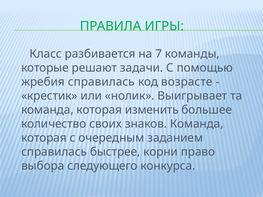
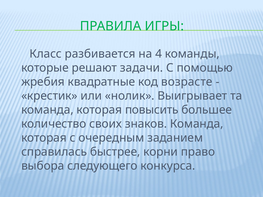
7: 7 -> 4
жребия справилась: справилась -> квадратные
изменить: изменить -> повысить
